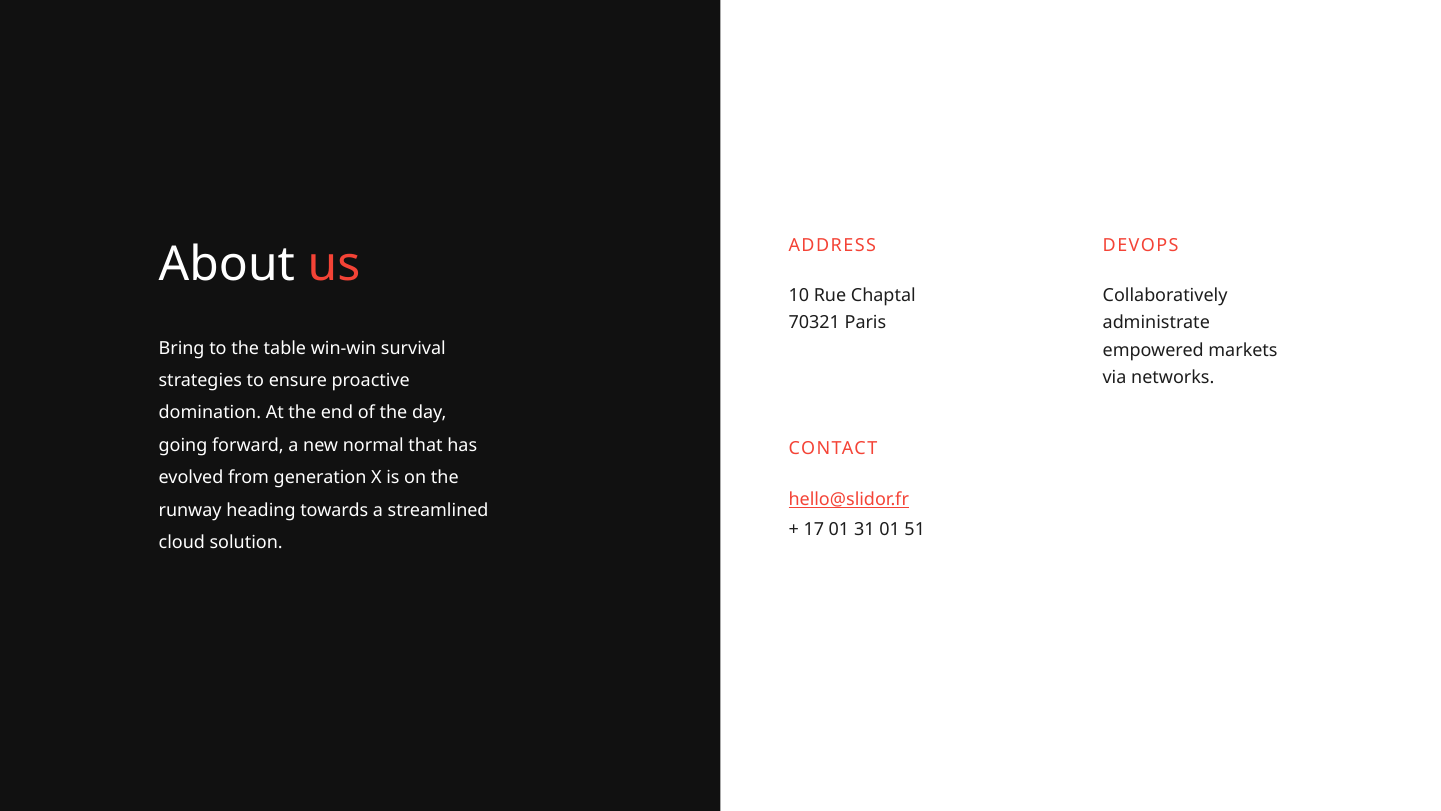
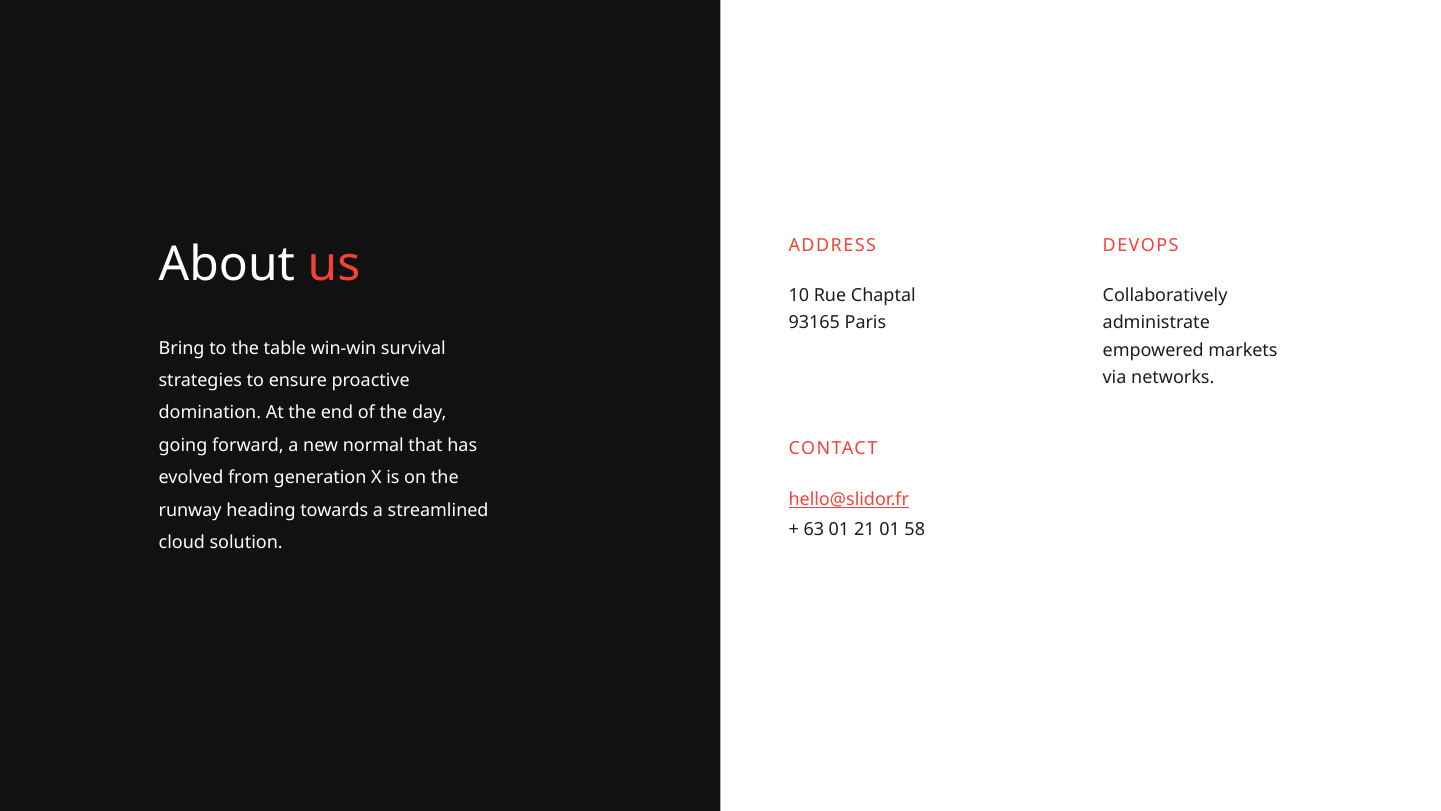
70321: 70321 -> 93165
17: 17 -> 63
31: 31 -> 21
51: 51 -> 58
